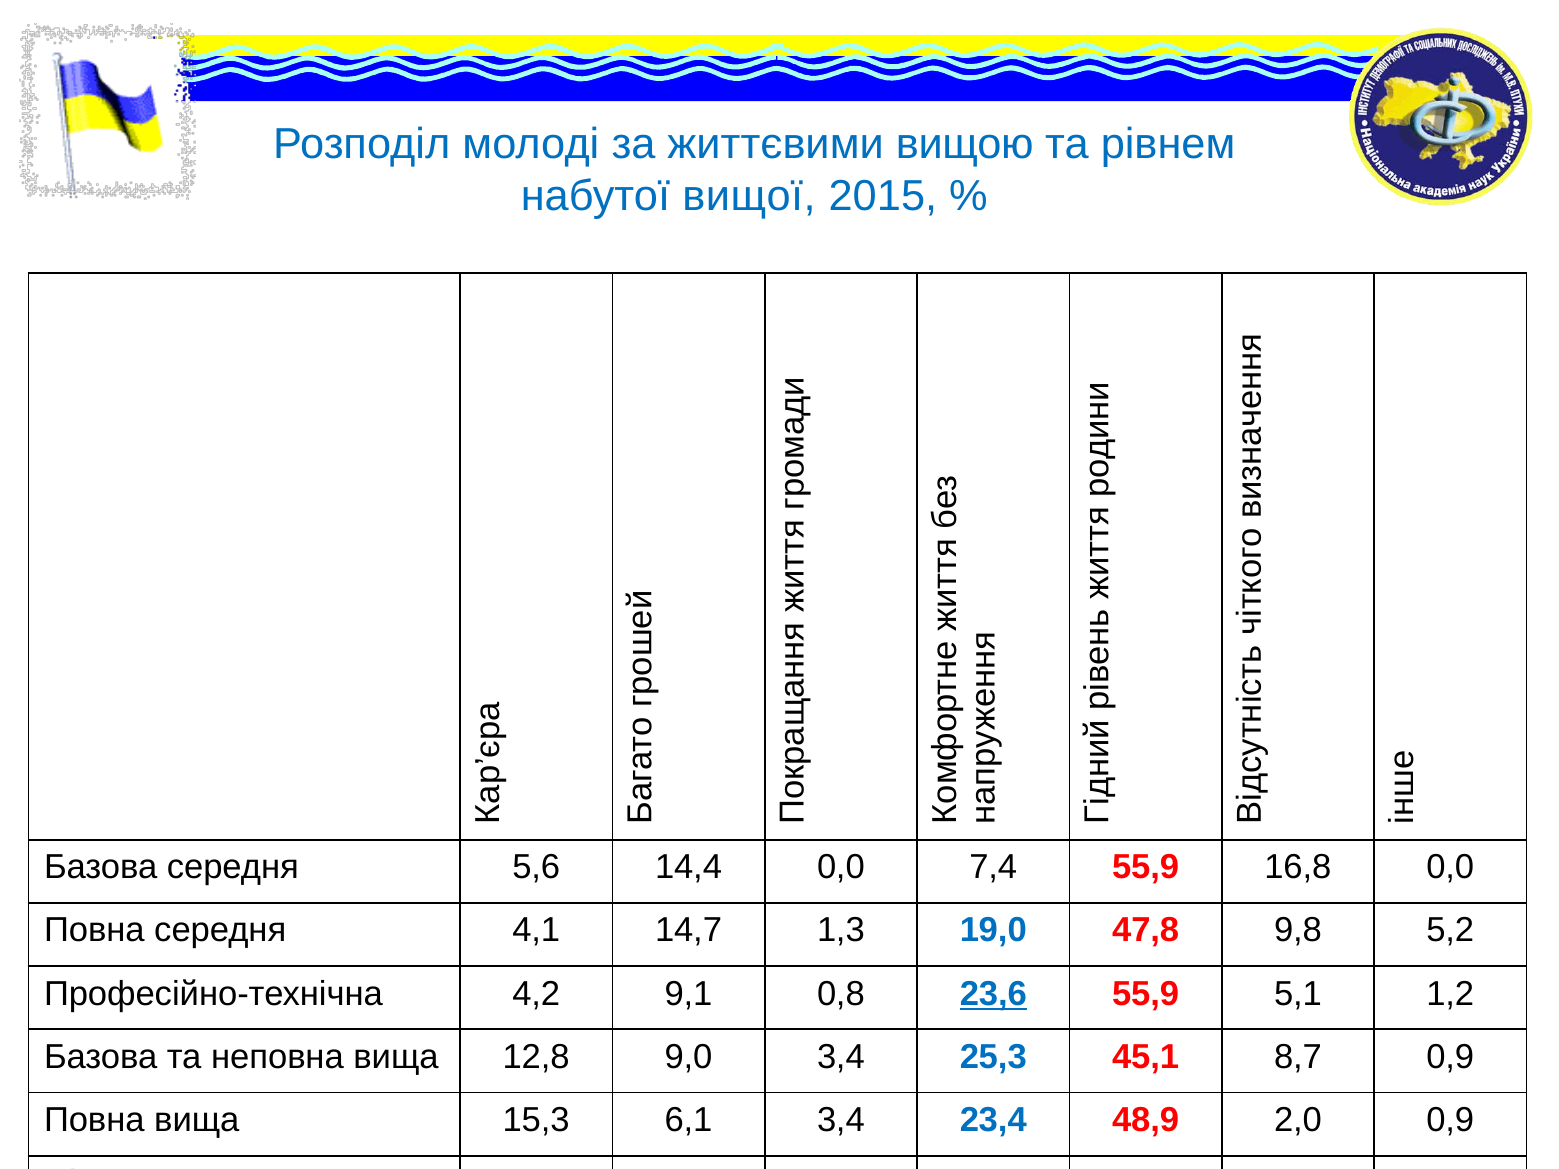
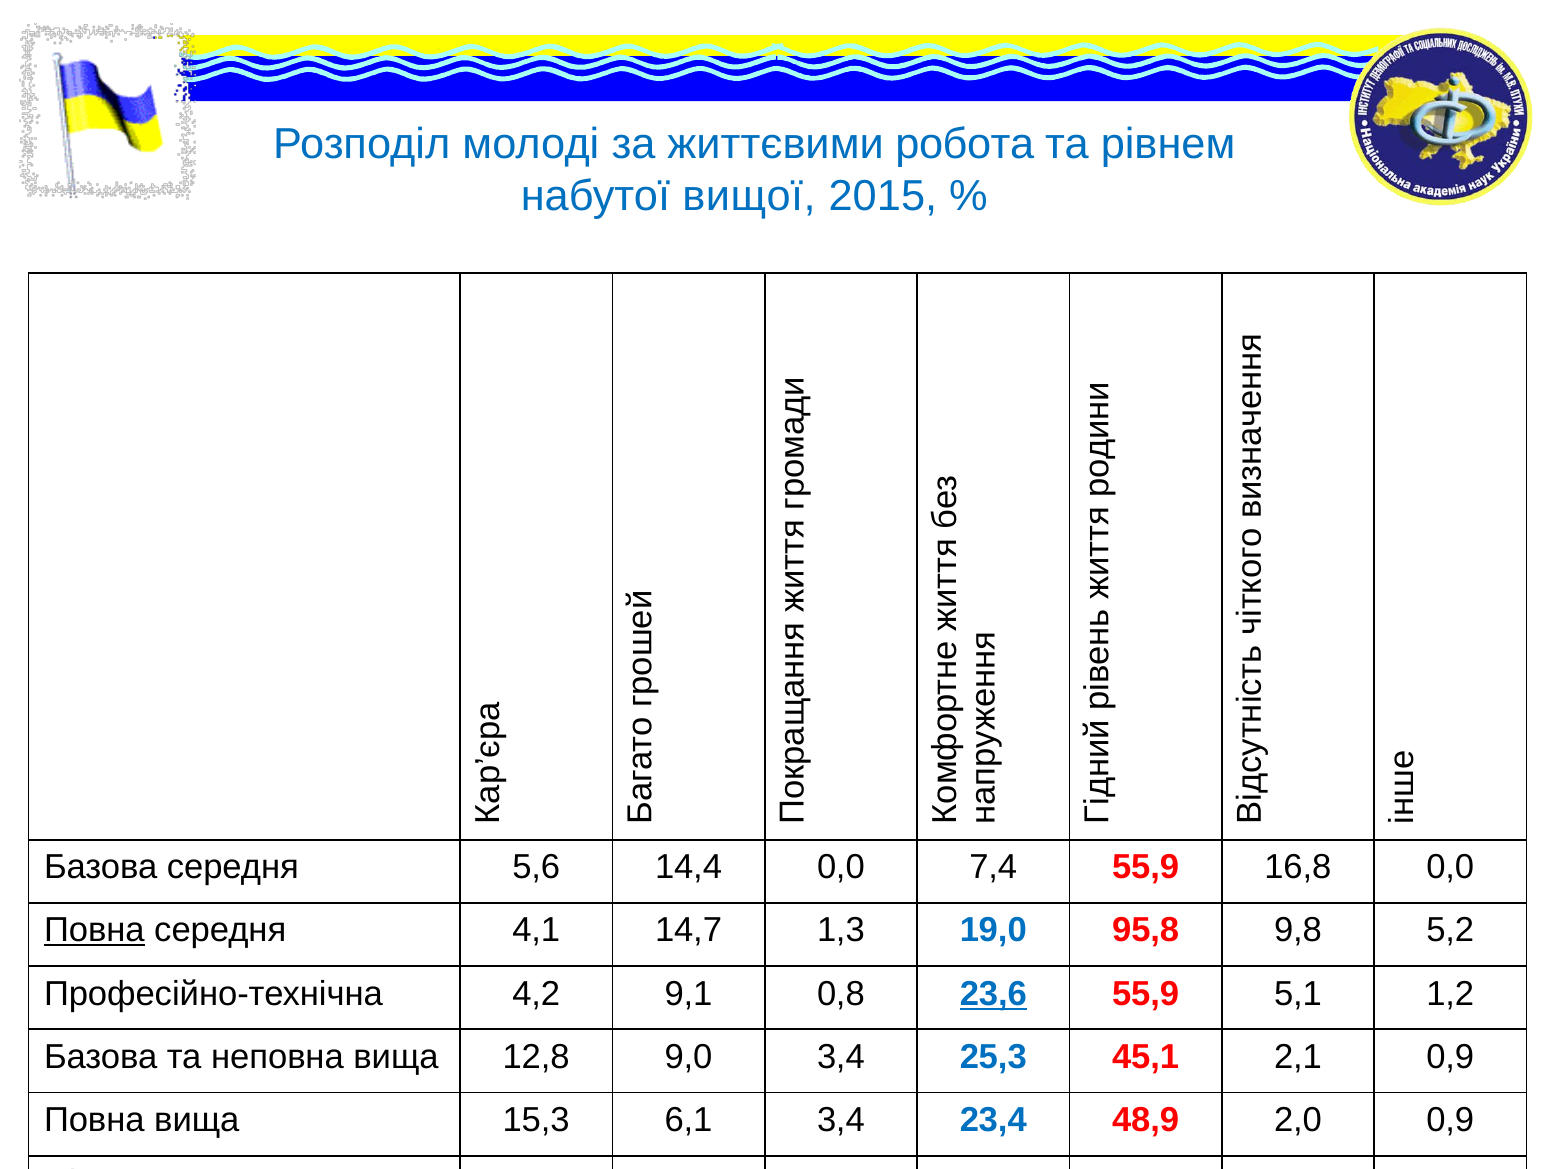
вищою: вищою -> робота
Повна at (94, 931) underline: none -> present
47,8: 47,8 -> 95,8
8,7: 8,7 -> 2,1
